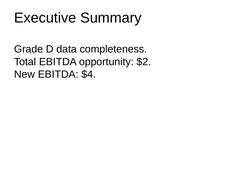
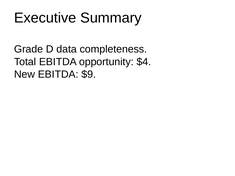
$2: $2 -> $4
$4: $4 -> $9
